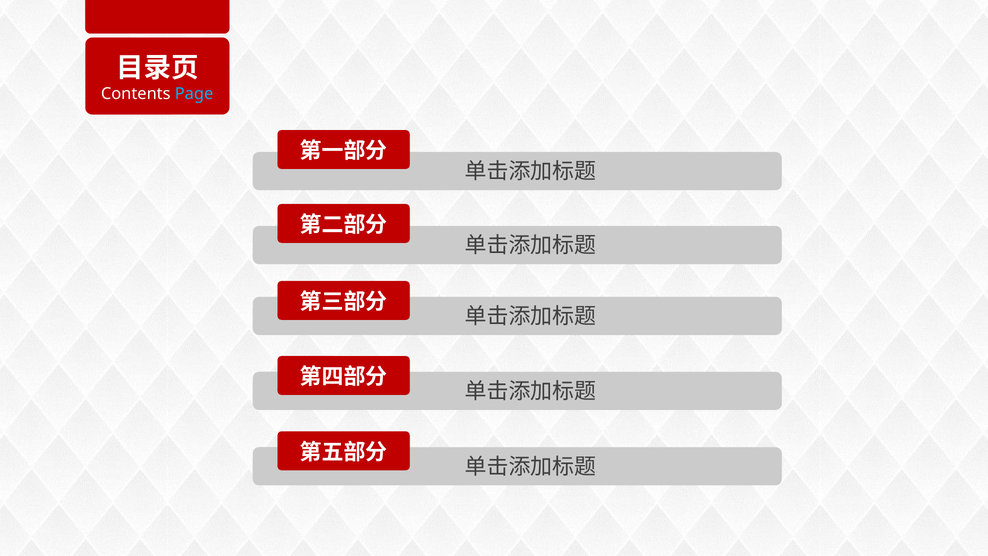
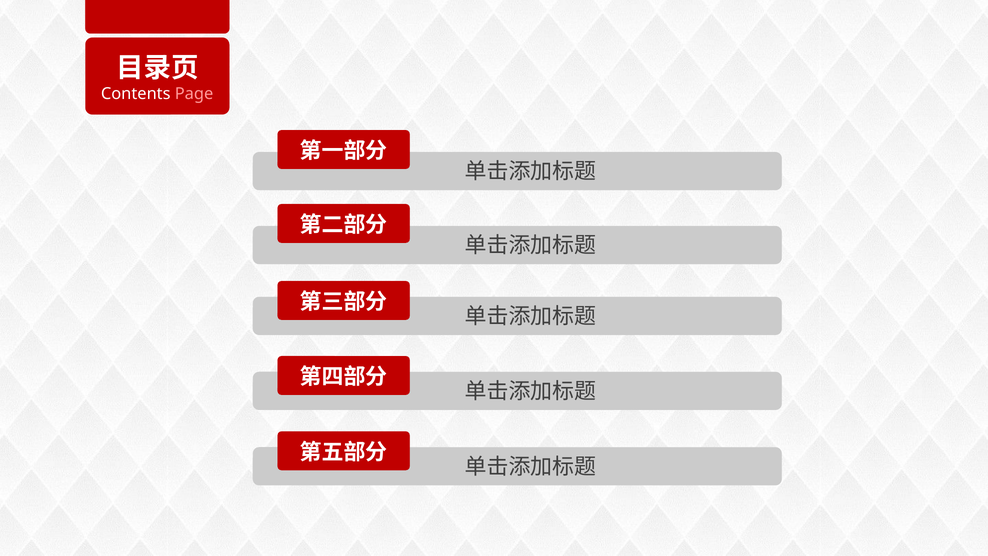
Page colour: light blue -> pink
